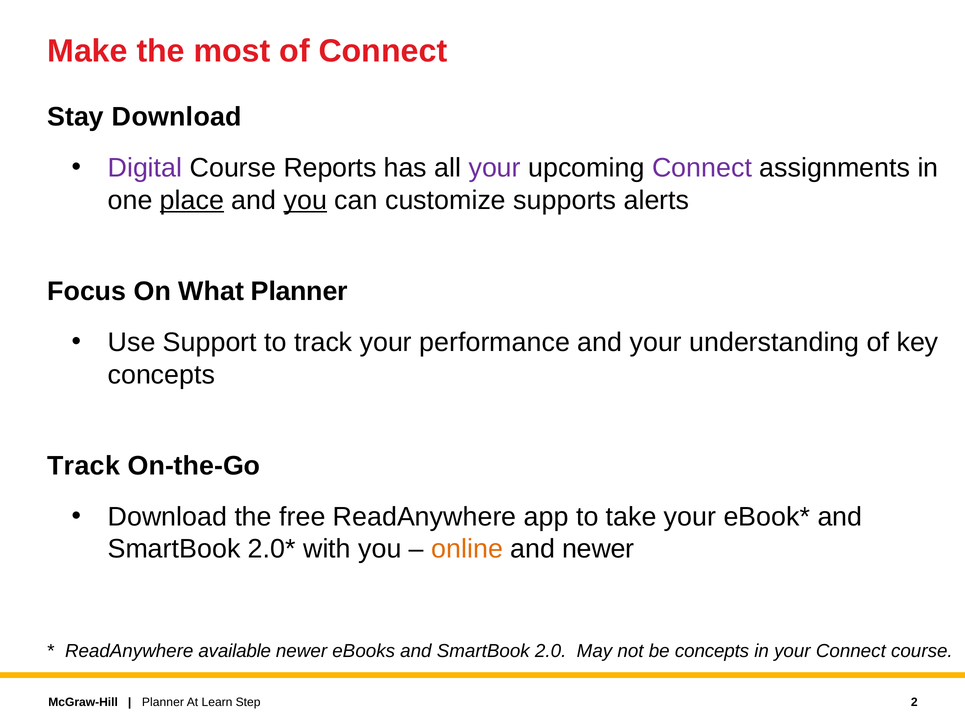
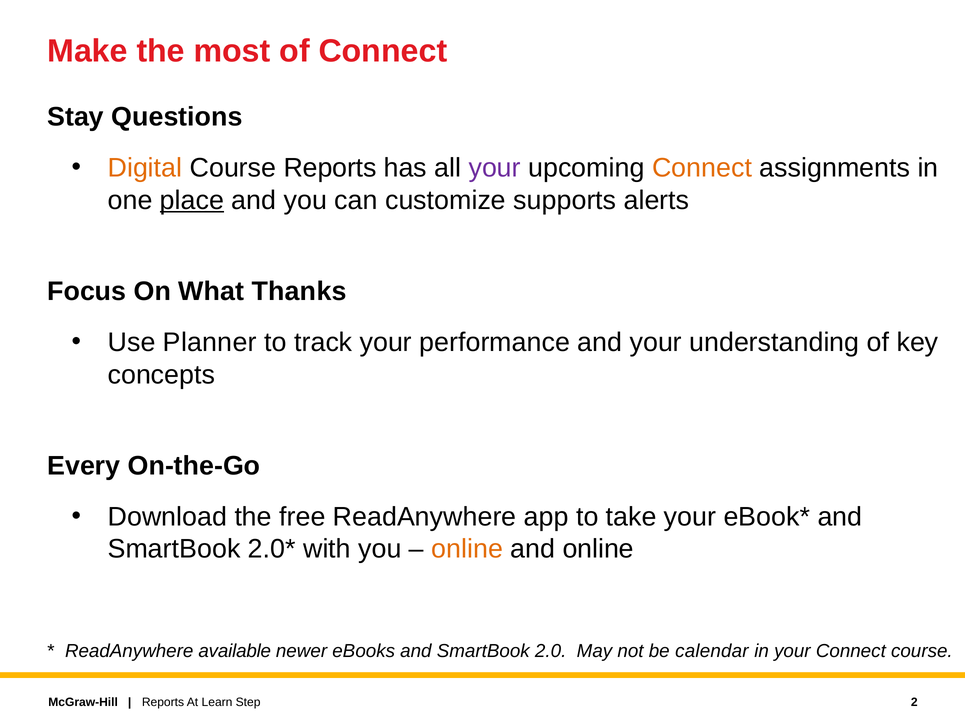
Stay Download: Download -> Questions
Digital colour: purple -> orange
Connect at (702, 168) colour: purple -> orange
you at (305, 200) underline: present -> none
What Planner: Planner -> Thanks
Support: Support -> Planner
Track at (84, 466): Track -> Every
and newer: newer -> online
be concepts: concepts -> calendar
Planner at (163, 702): Planner -> Reports
